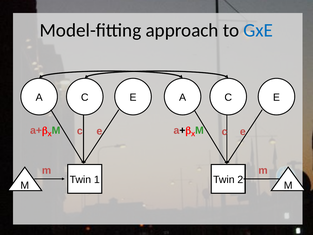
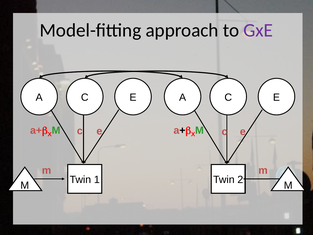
GxE colour: blue -> purple
